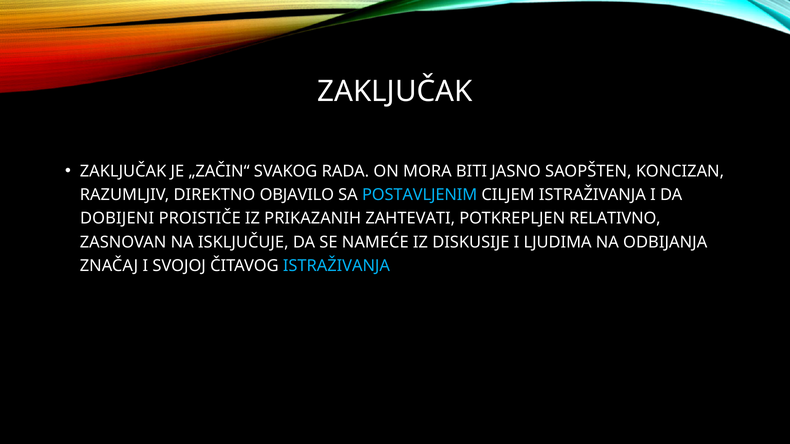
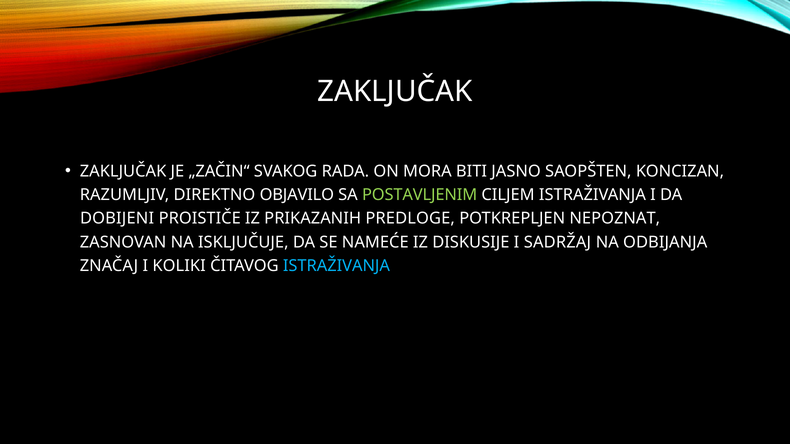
POSTAVLJENIM colour: light blue -> light green
ZAHTEVATI: ZAHTEVATI -> PREDLOGE
RELATIVNO: RELATIVNO -> NEPOZNAT
LJUDIMA: LJUDIMA -> SADRŽAJ
SVOJOJ: SVOJOJ -> KOLIKI
